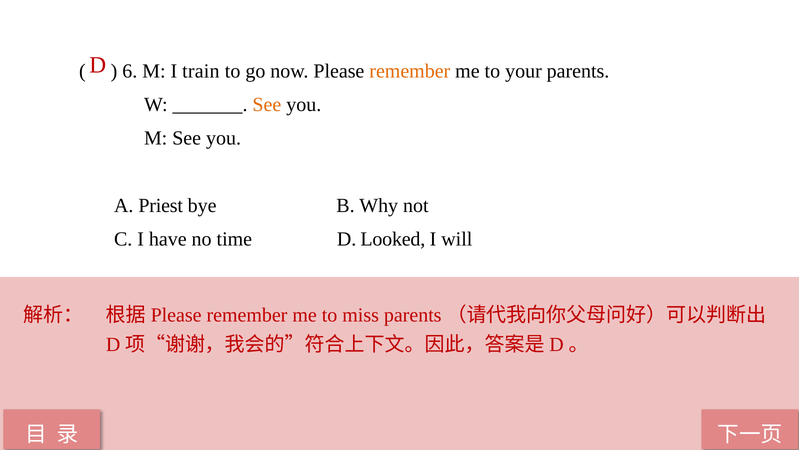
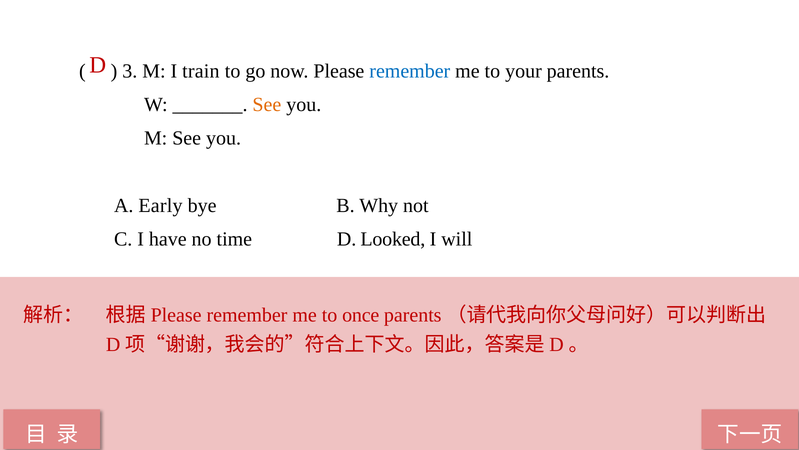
6: 6 -> 3
remember at (410, 71) colour: orange -> blue
Priest: Priest -> Early
miss: miss -> once
